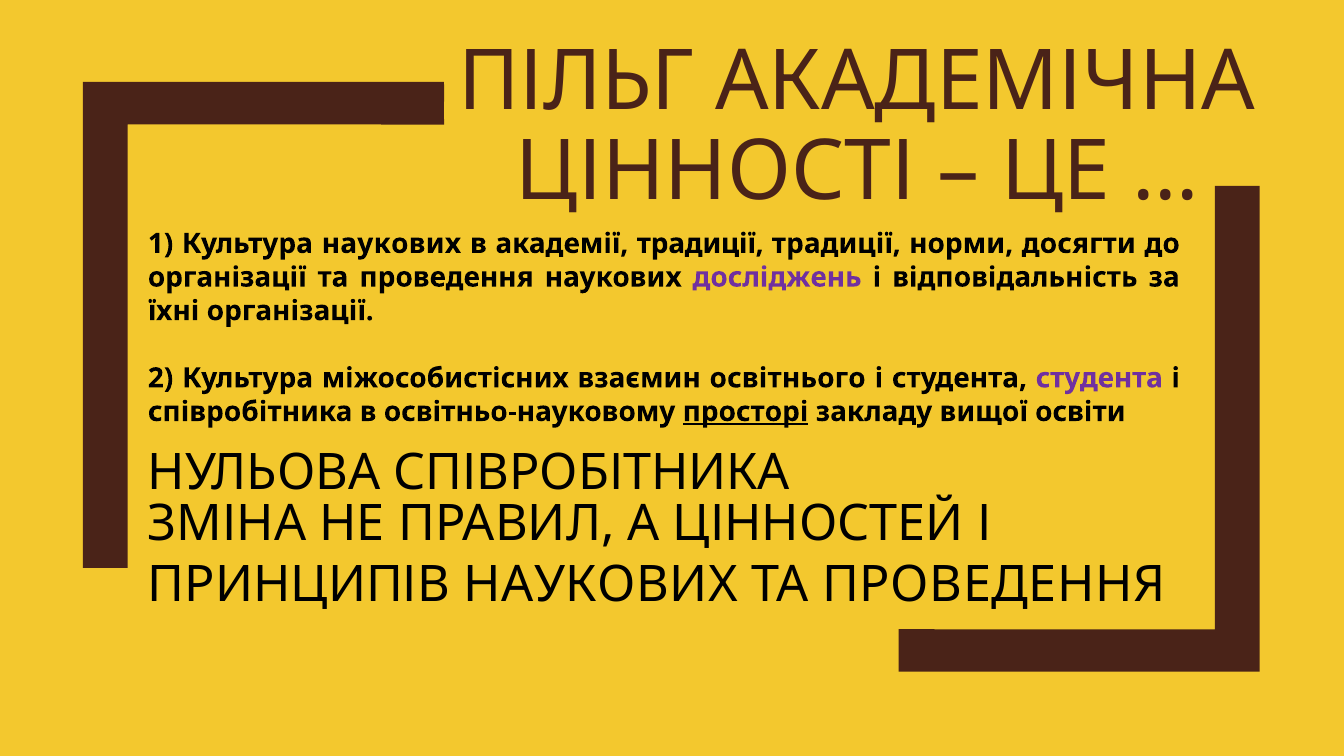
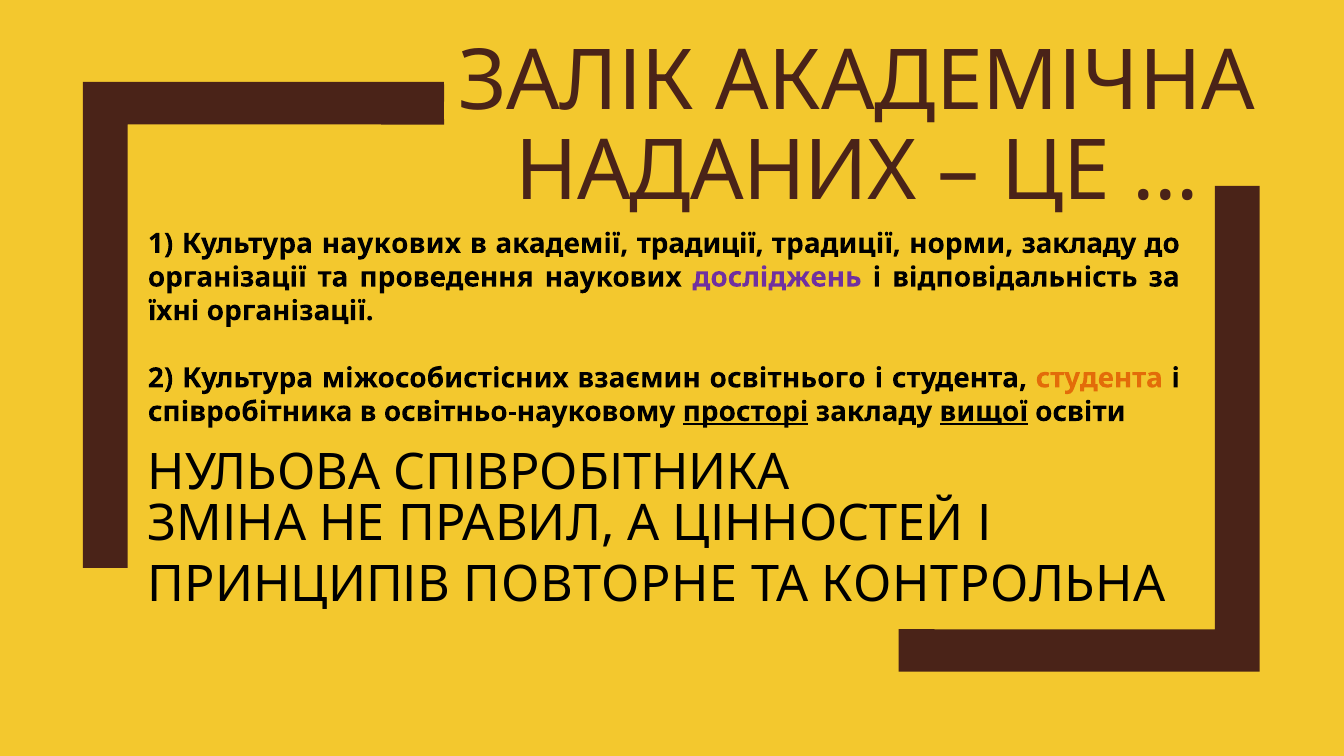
ПІЛЬГ: ПІЛЬГ -> ЗАЛІК
ЦІННОСТІ: ЦІННОСТІ -> НАДАНИХ
норми досягти: досягти -> закладу
студента at (1099, 378) colour: purple -> orange
вищої underline: none -> present
ПРИНЦИПІВ НАУКОВИХ: НАУКОВИХ -> ПОВТОРНЕ
ПРОВЕДЕННЯ at (994, 585): ПРОВЕДЕННЯ -> КОНТРОЛЬНА
